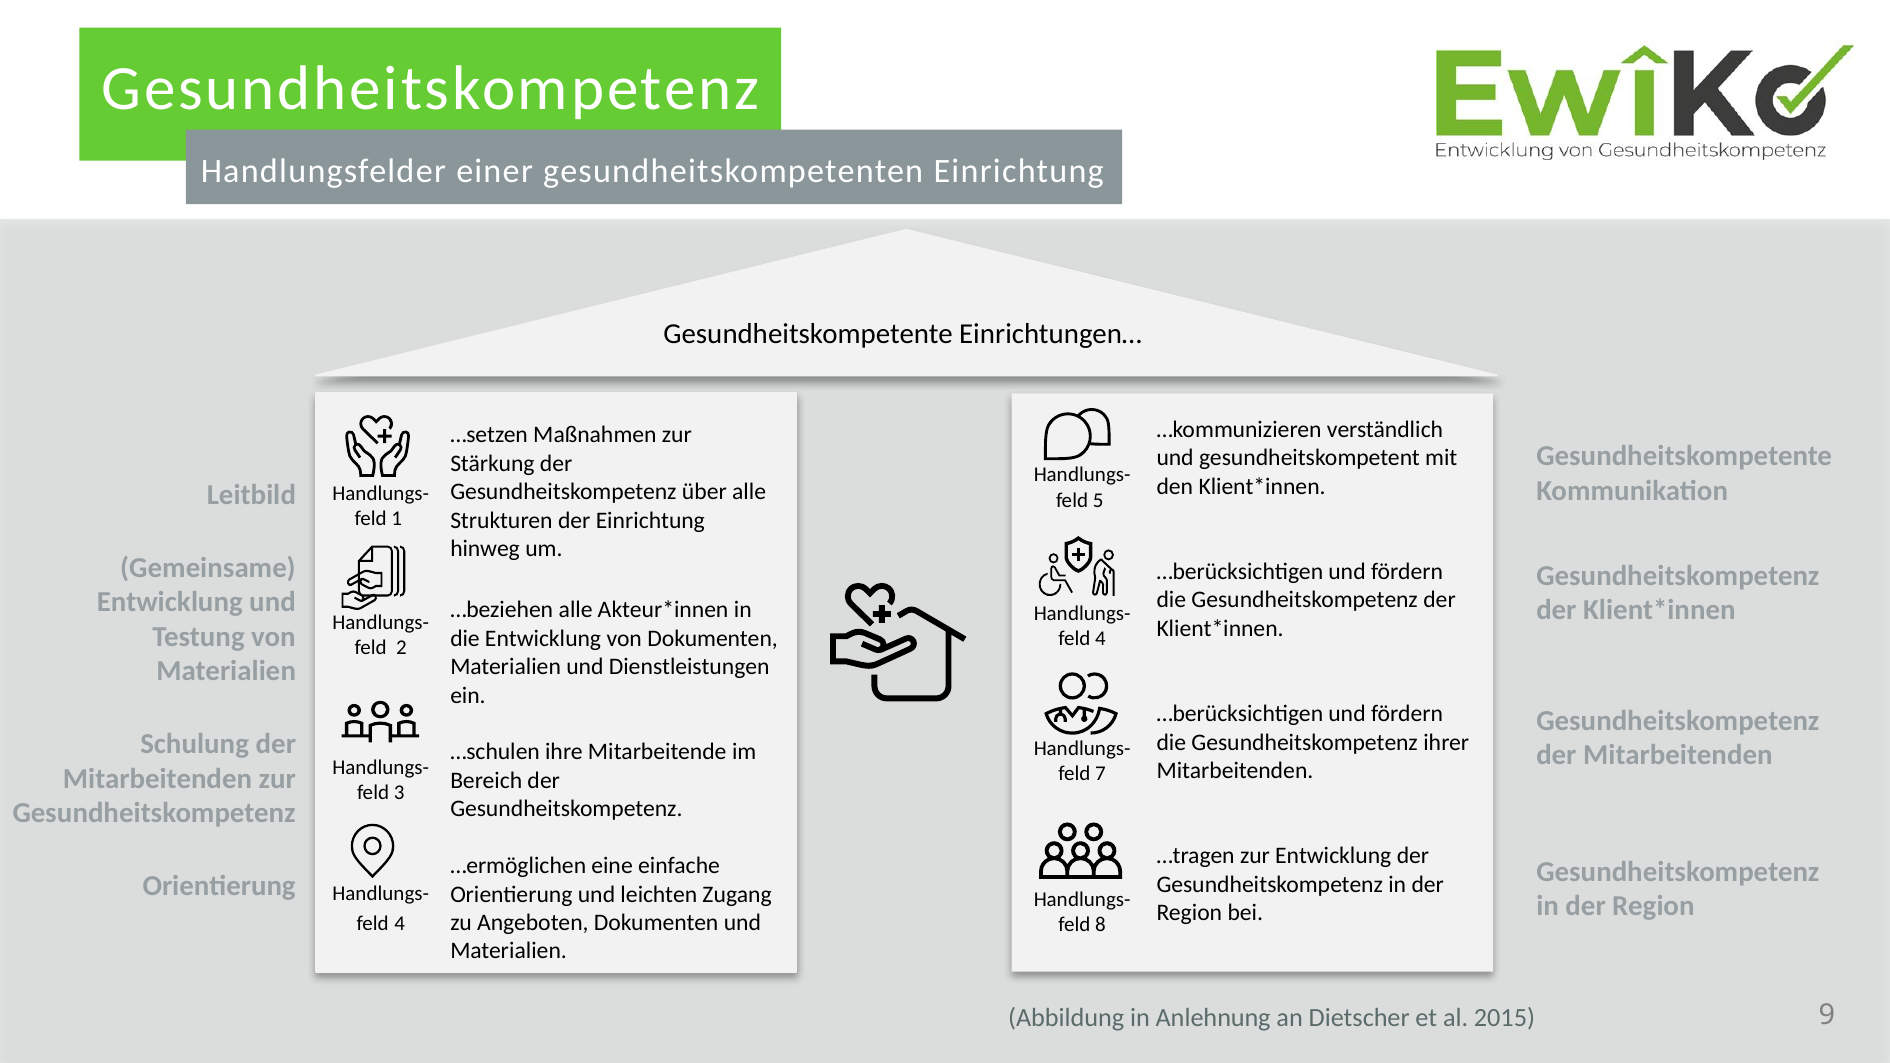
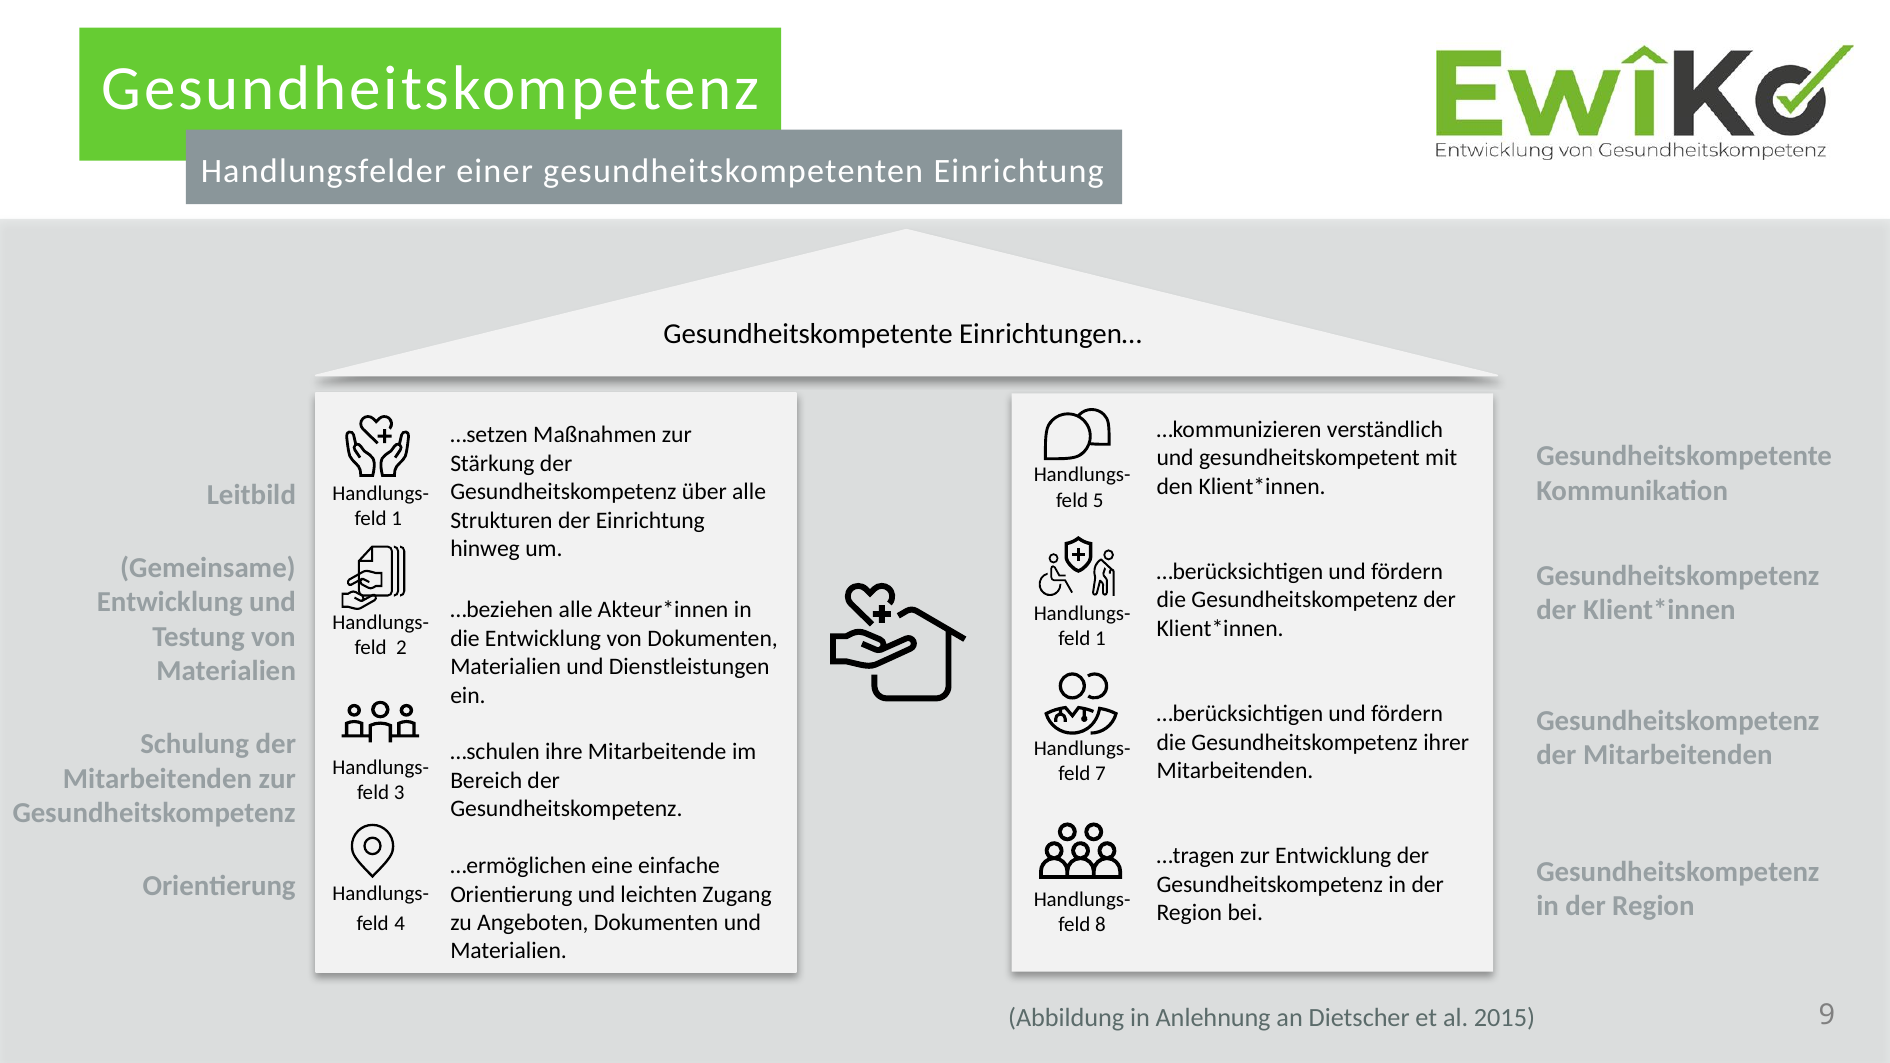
4 at (1100, 639): 4 -> 1
